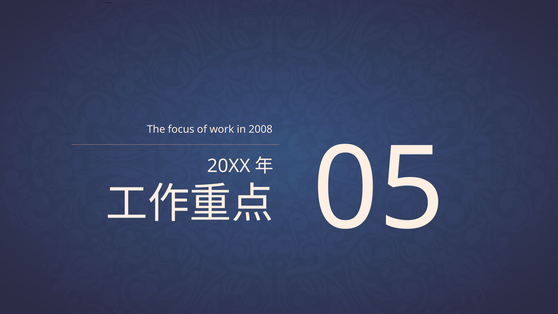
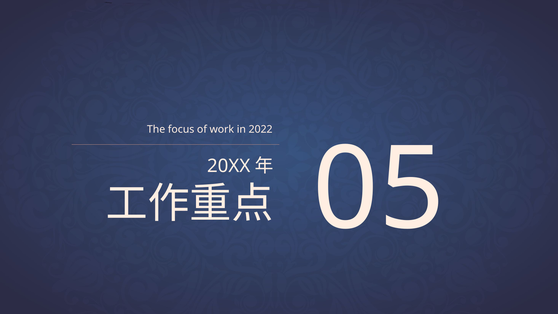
2008: 2008 -> 2022
